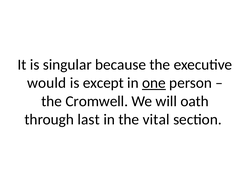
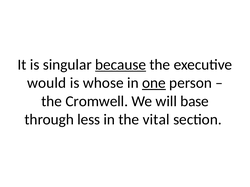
because underline: none -> present
except: except -> whose
oath: oath -> base
last: last -> less
